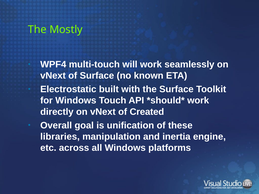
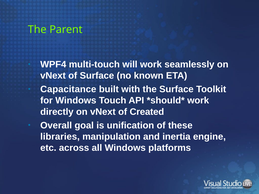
Mostly: Mostly -> Parent
Electrostatic: Electrostatic -> Capacitance
